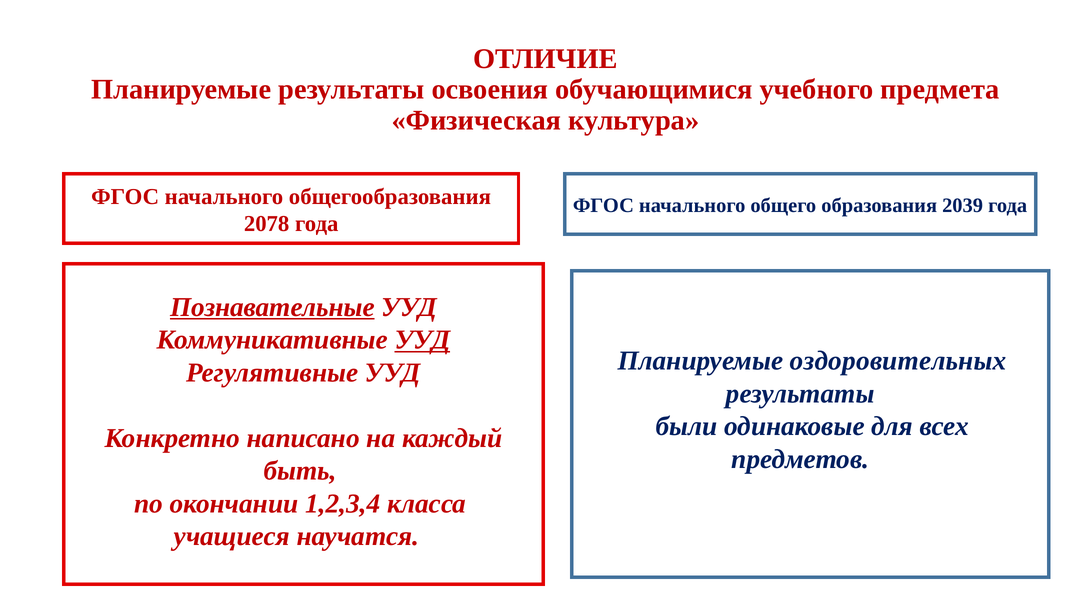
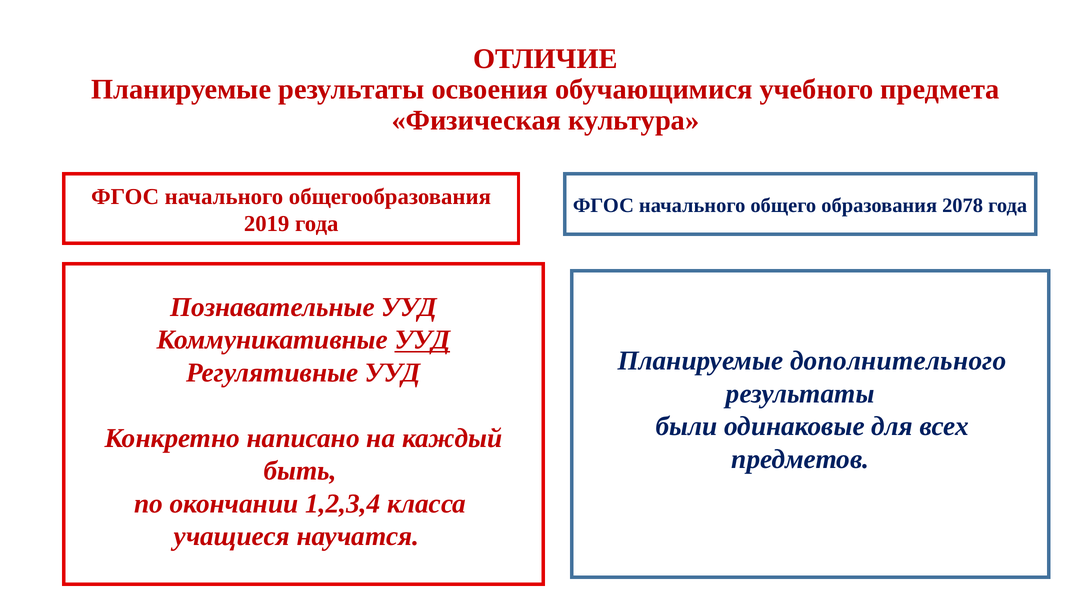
2039: 2039 -> 2078
2078: 2078 -> 2019
Познавательные underline: present -> none
оздоровительных: оздоровительных -> дополнительного
